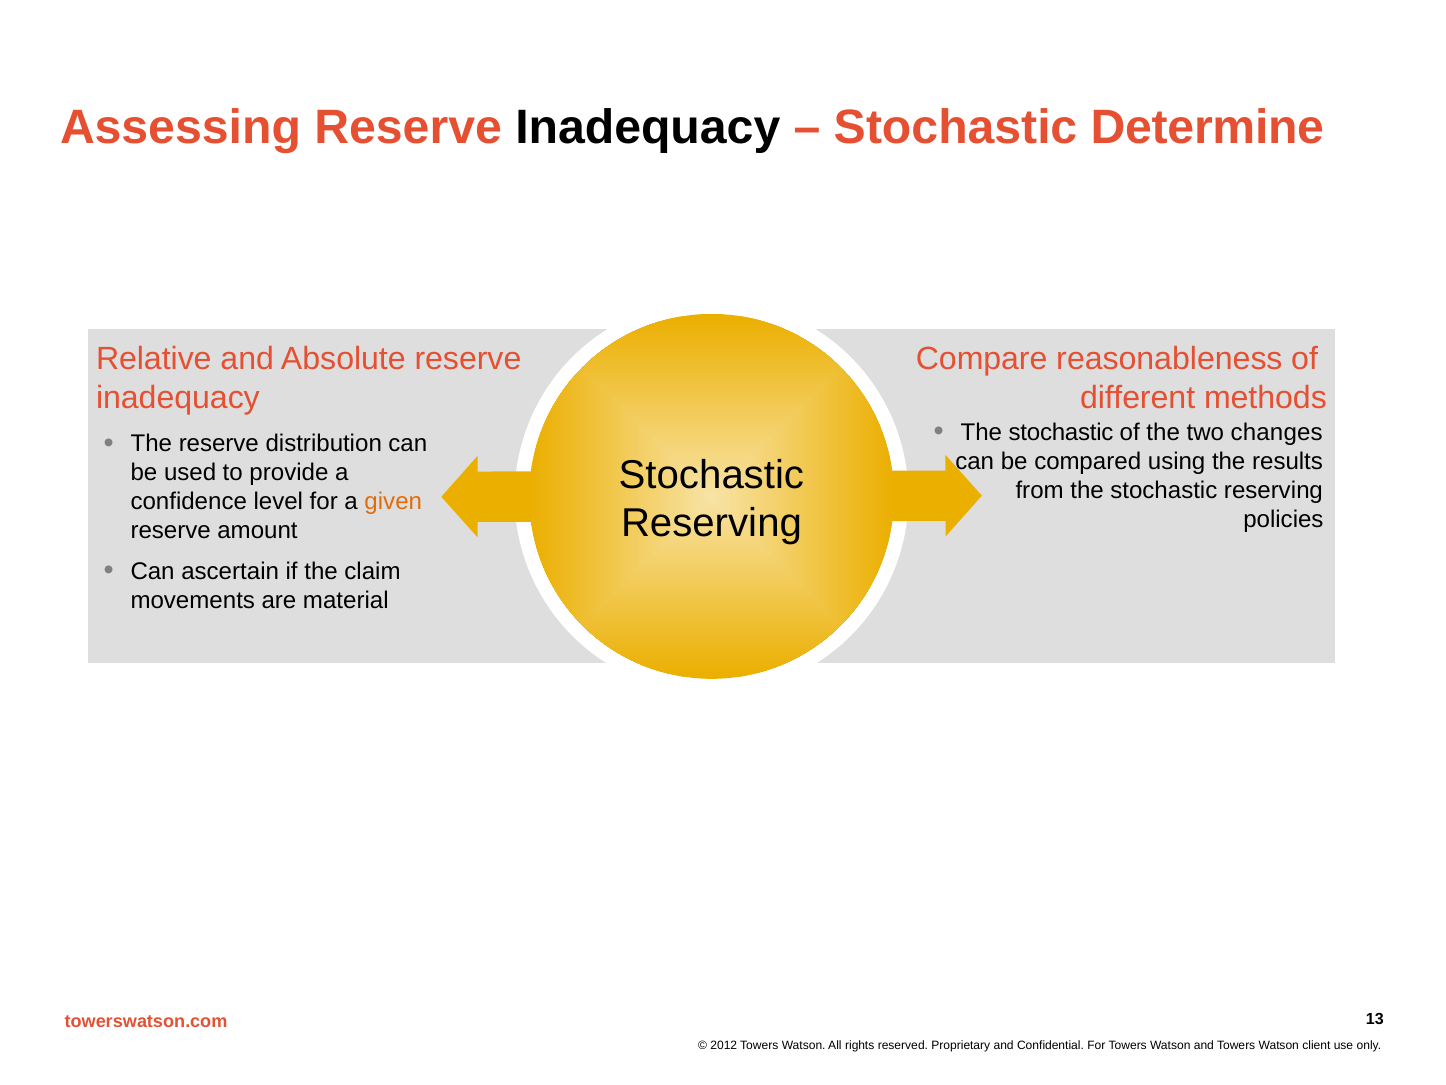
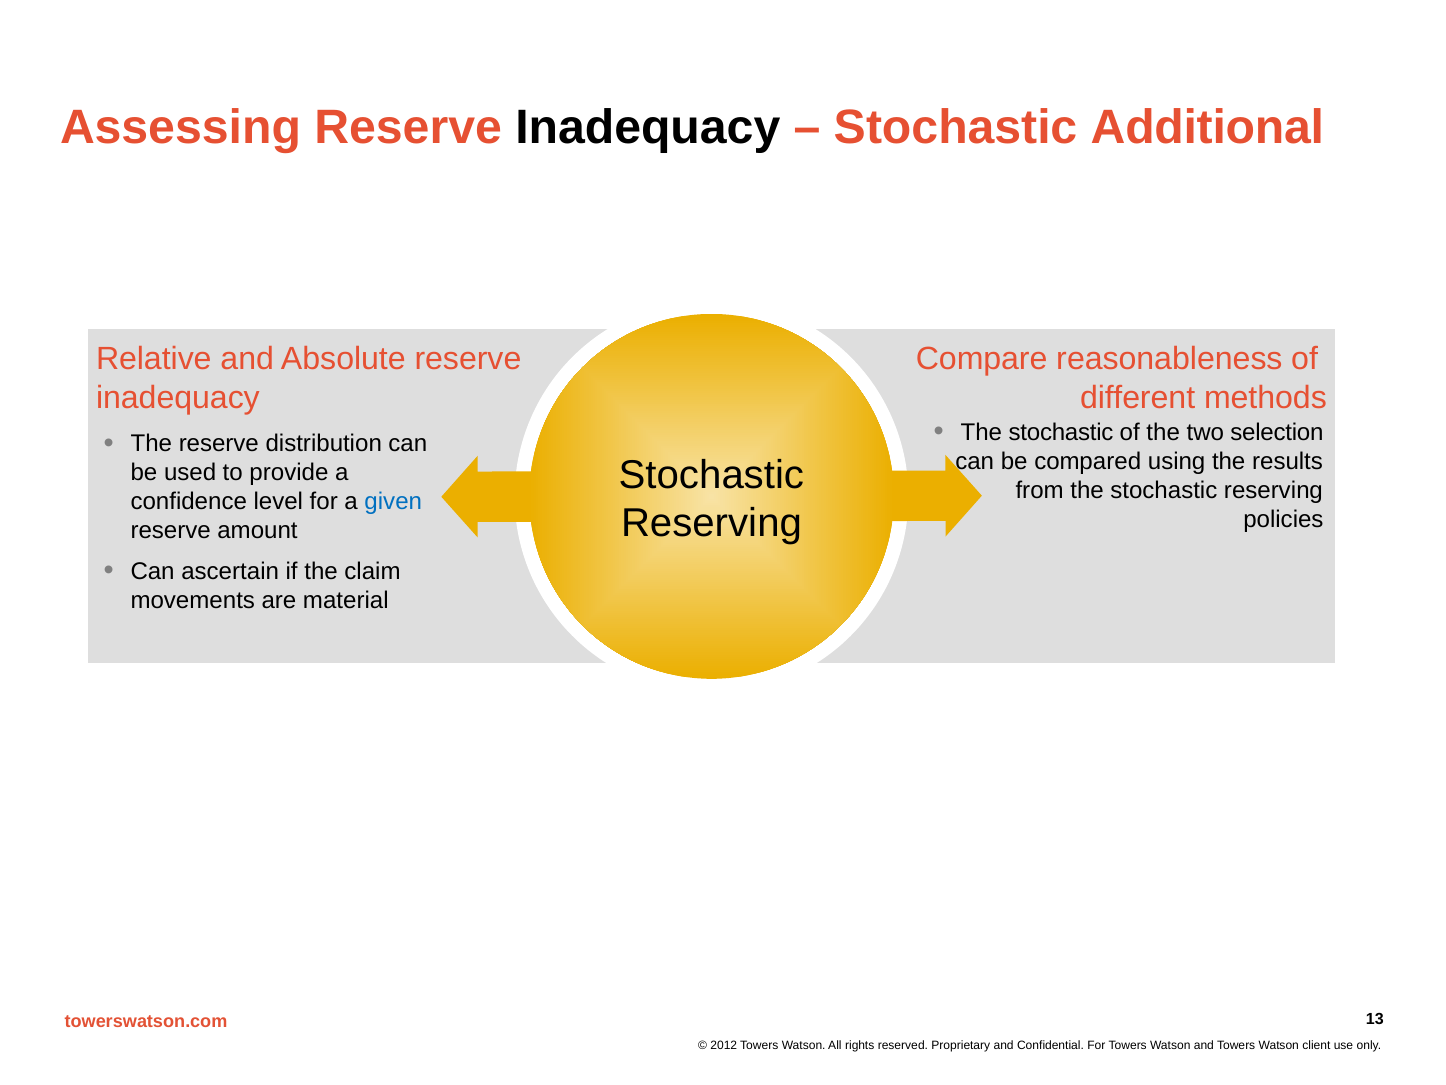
Determine: Determine -> Additional
changes: changes -> selection
given colour: orange -> blue
